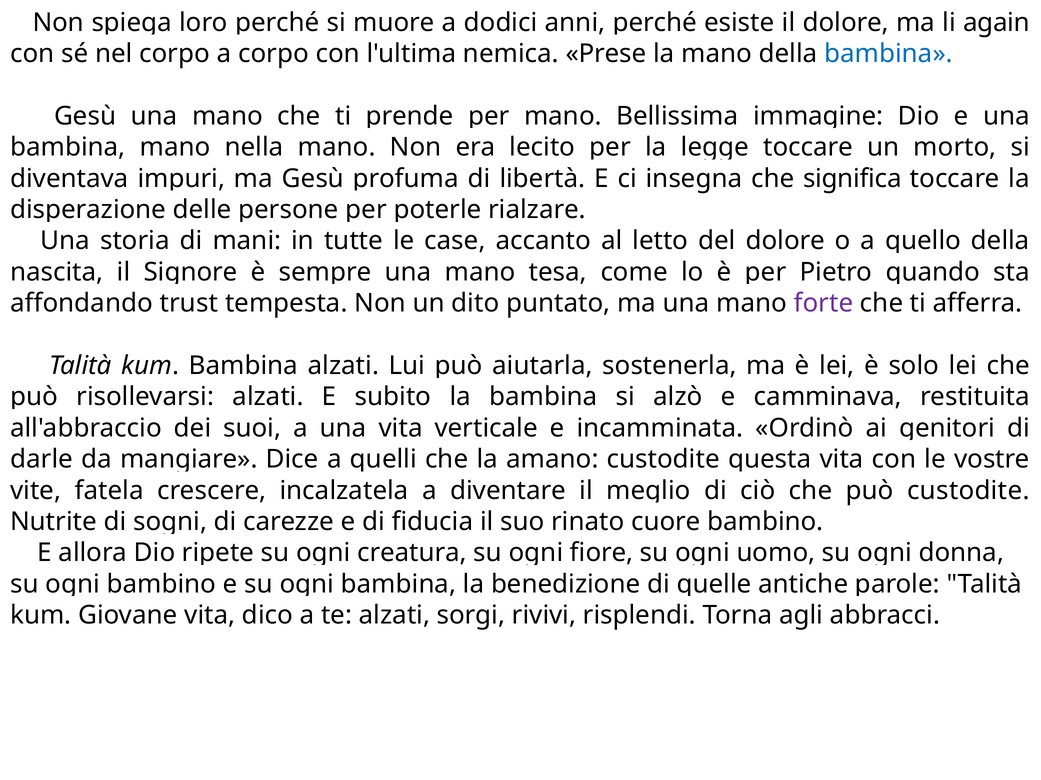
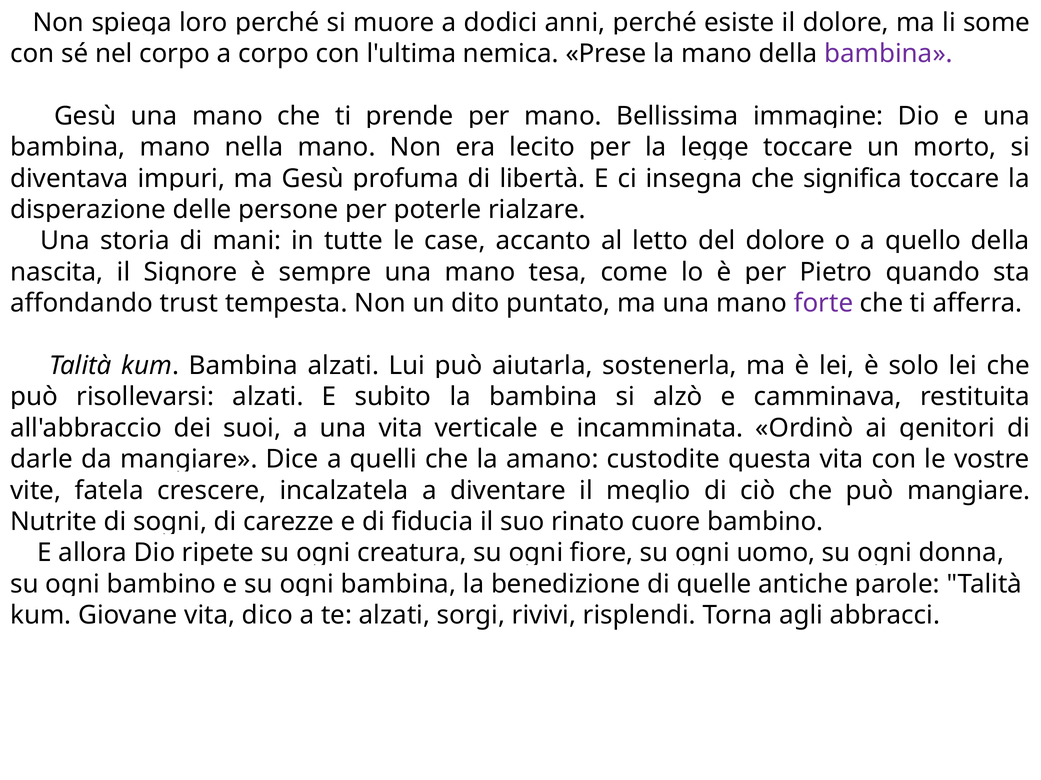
again: again -> some
bambina at (888, 54) colour: blue -> purple
può custodite: custodite -> mangiare
